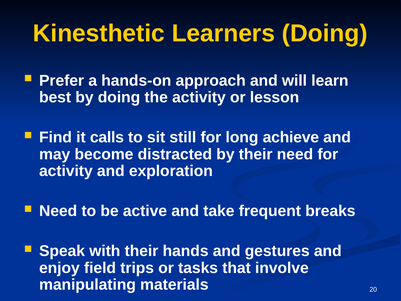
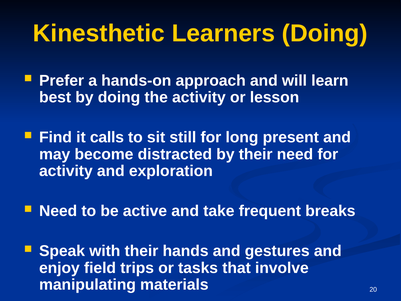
achieve: achieve -> present
